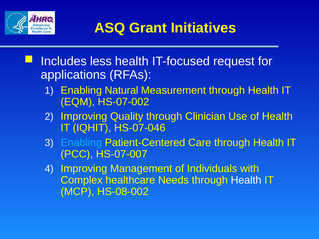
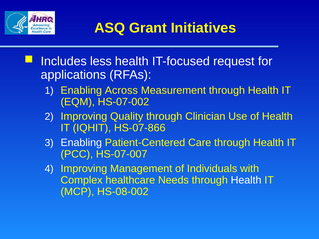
Natural: Natural -> Across
HS-07-046: HS-07-046 -> HS-07-866
Enabling at (81, 143) colour: light blue -> white
